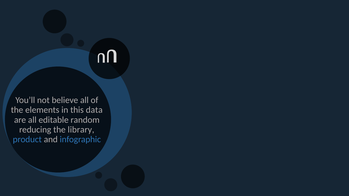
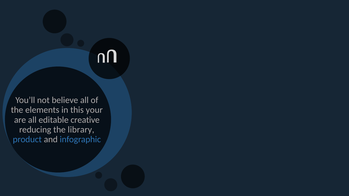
data: data -> your
random: random -> creative
